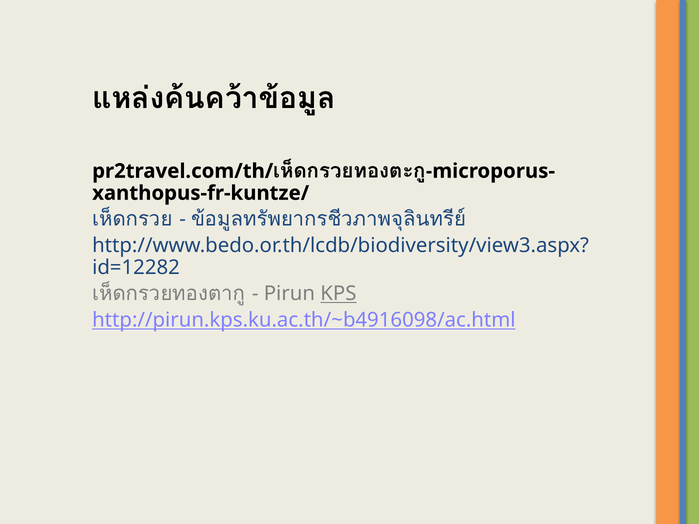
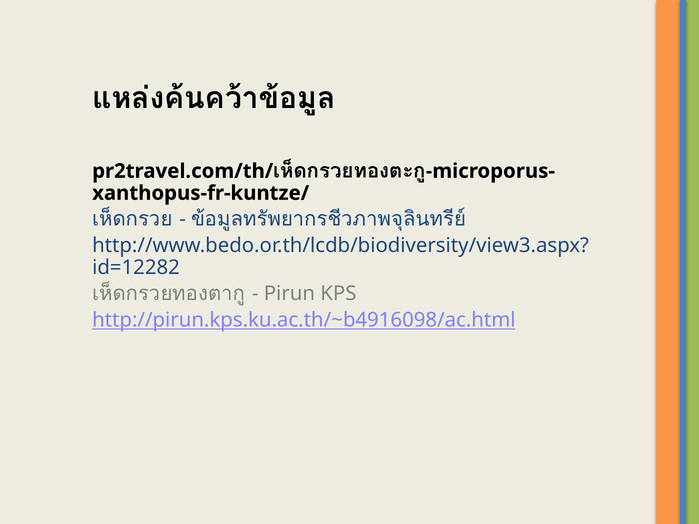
KPS underline: present -> none
